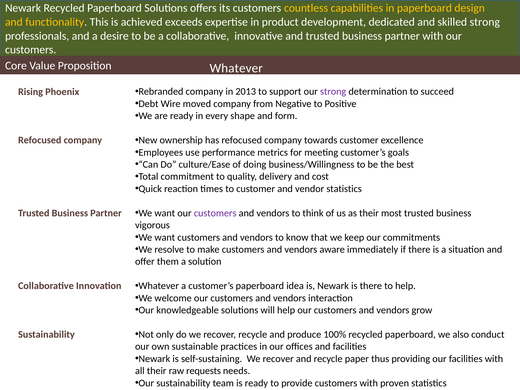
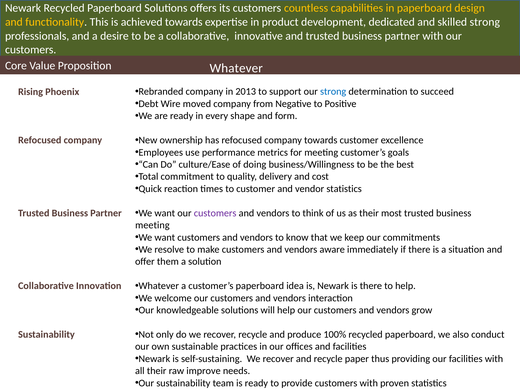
achieved exceeds: exceeds -> towards
strong at (333, 92) colour: purple -> blue
vigorous at (152, 225): vigorous -> meeting
requests: requests -> improve
